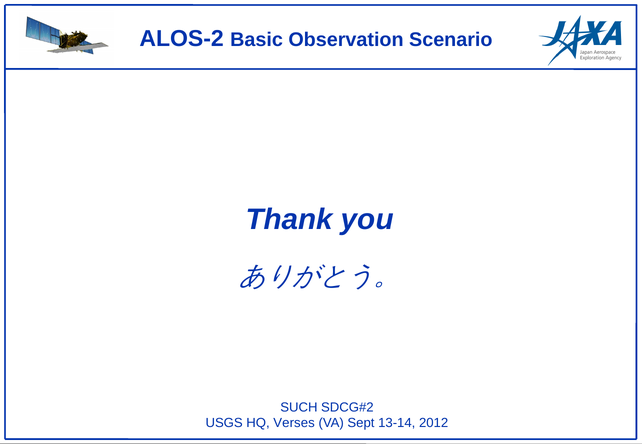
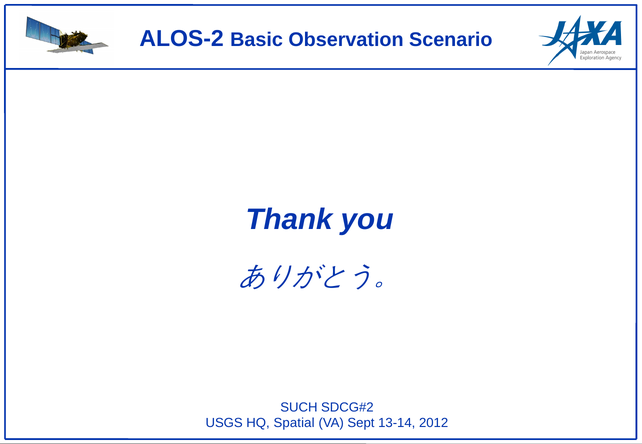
Verses: Verses -> Spatial
